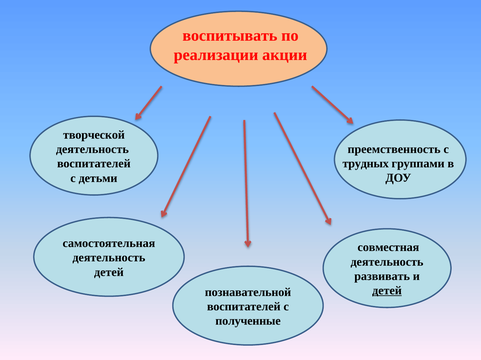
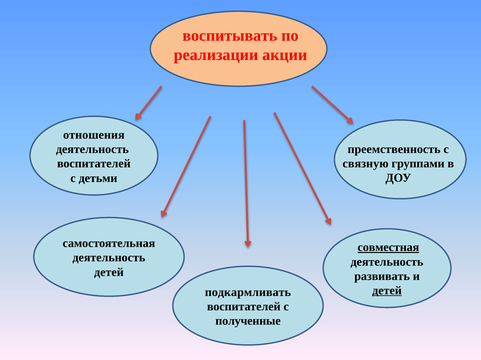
творческой: творческой -> отношения
трудных: трудных -> связную
совместная underline: none -> present
познавательной: познавательной -> подкармливать
